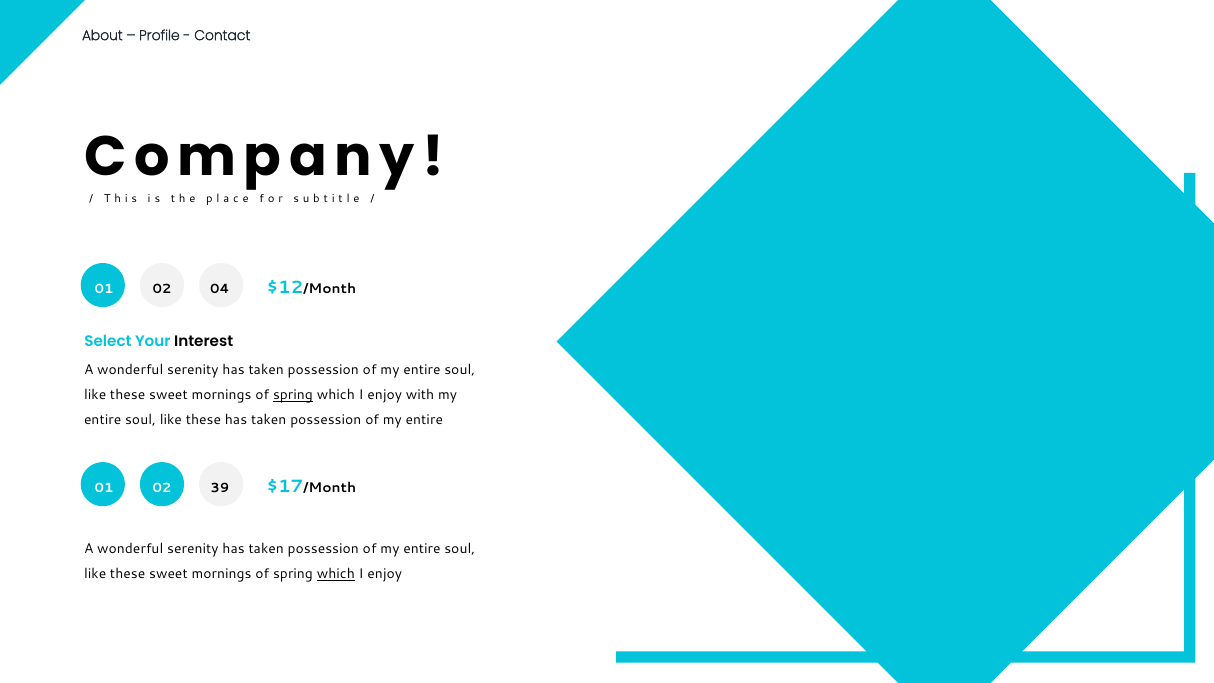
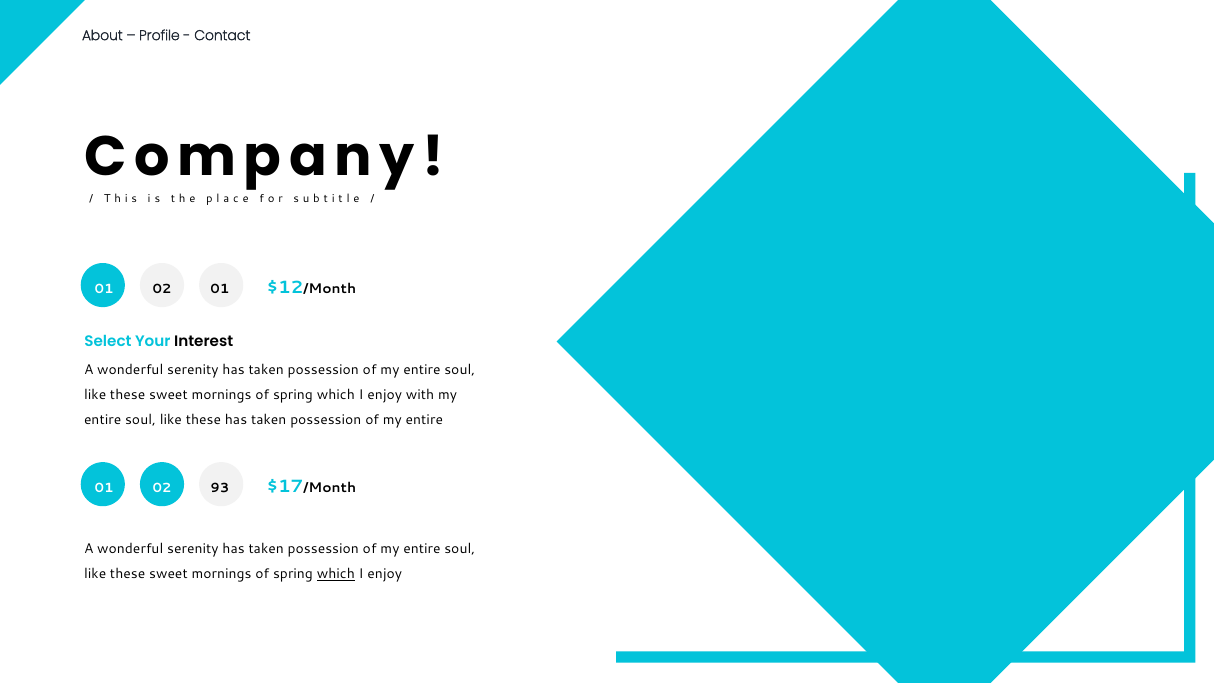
02 04: 04 -> 01
spring at (293, 395) underline: present -> none
39: 39 -> 93
